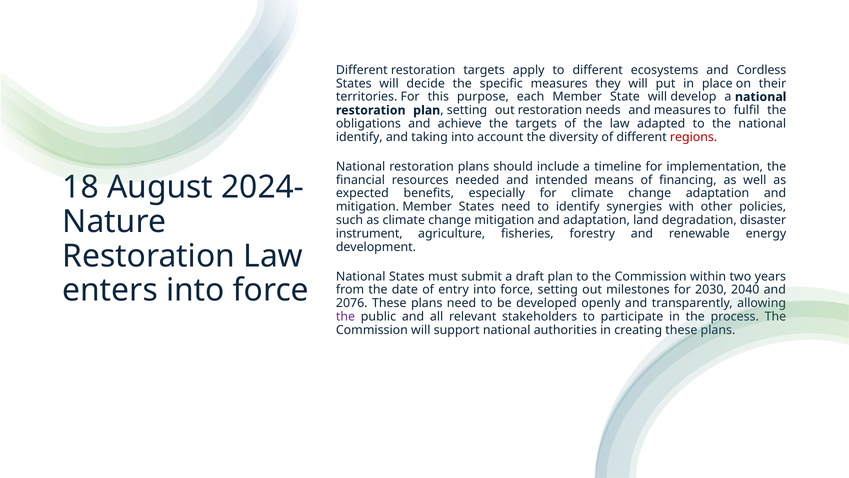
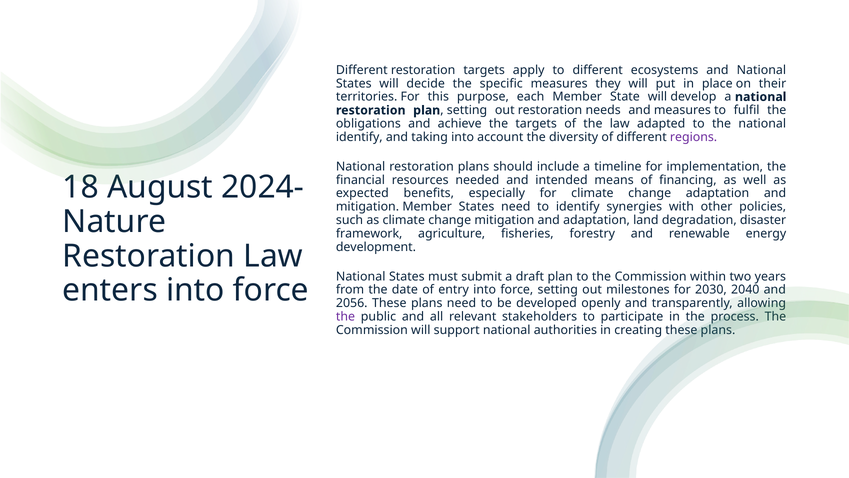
and Cordless: Cordless -> National
regions colour: red -> purple
instrument: instrument -> framework
2076: 2076 -> 2056
